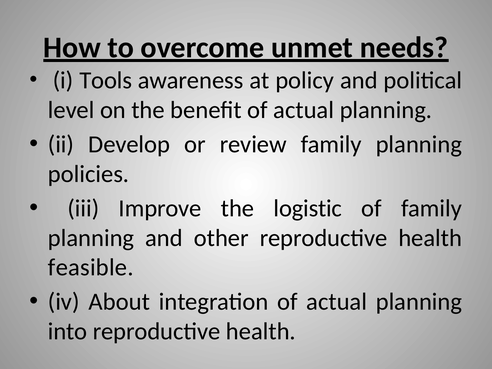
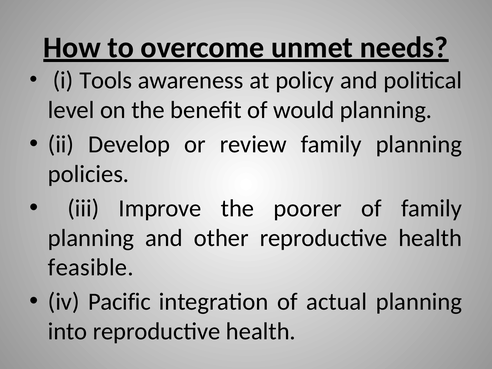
benefit of actual: actual -> would
logistic: logistic -> poorer
About: About -> Pacific
